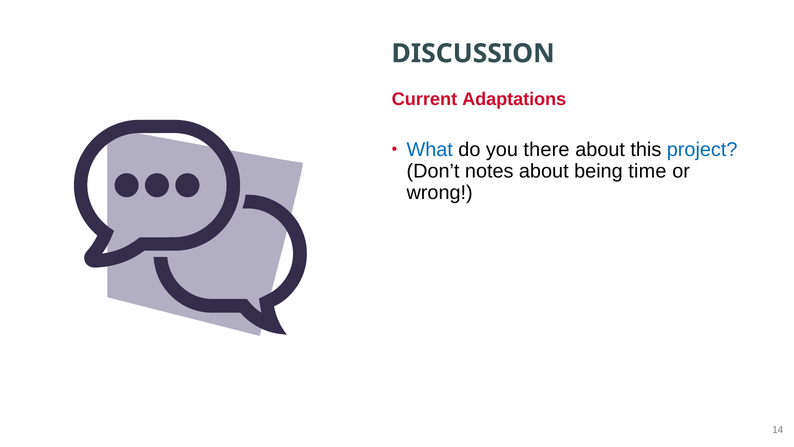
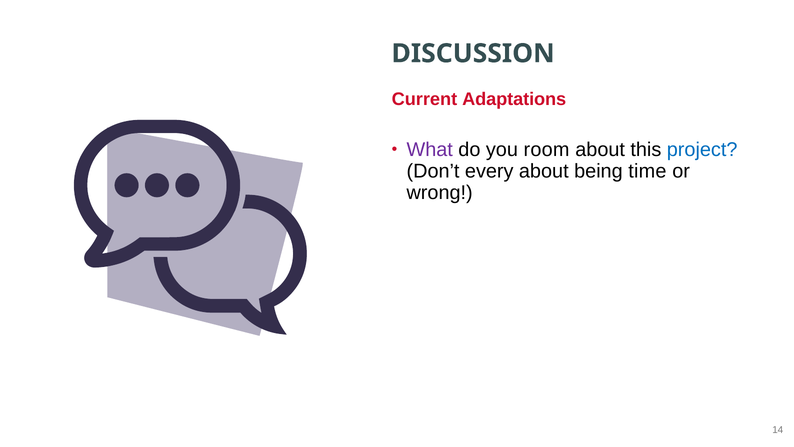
What colour: blue -> purple
there: there -> room
notes: notes -> every
